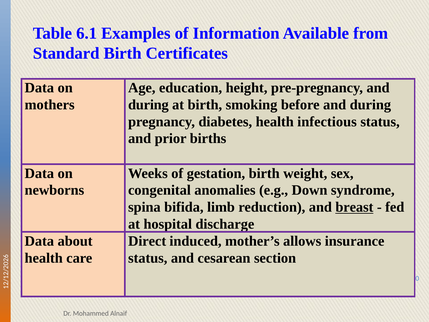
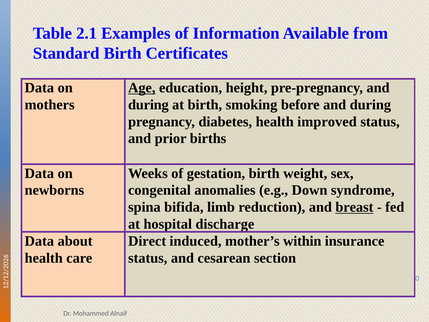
6.1: 6.1 -> 2.1
Age underline: none -> present
infectious: infectious -> improved
allows: allows -> within
